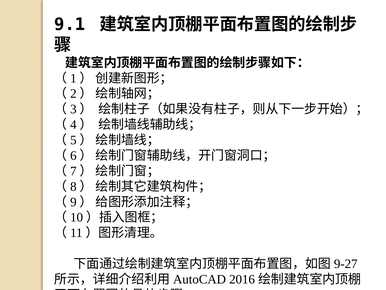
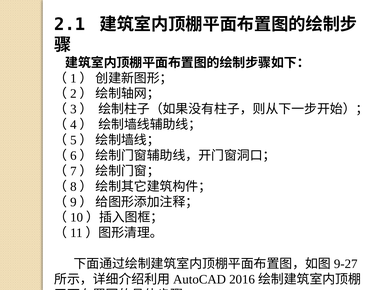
9.1: 9.1 -> 2.1
